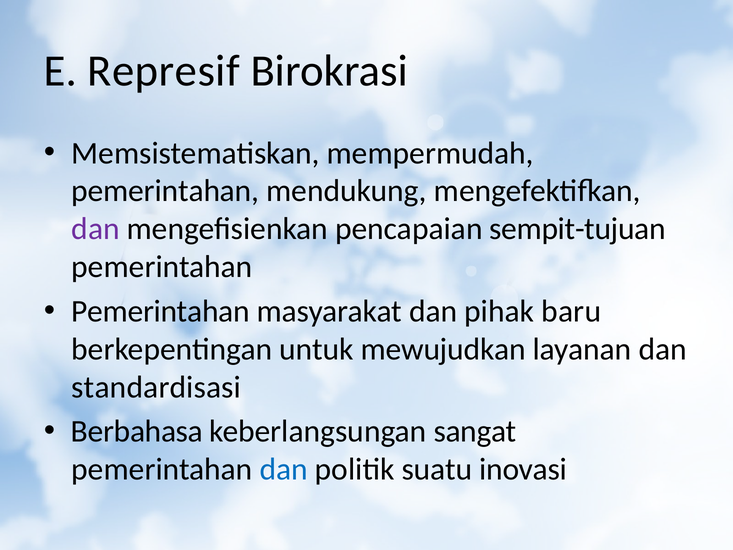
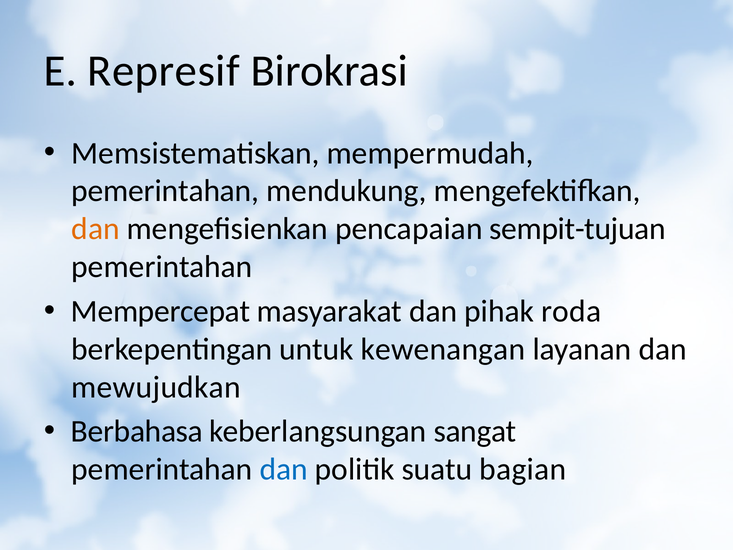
dan at (96, 229) colour: purple -> orange
Pemerintahan at (161, 311): Pemerintahan -> Mempercepat
baru: baru -> roda
mewujudkan: mewujudkan -> kewenangan
standardisasi: standardisasi -> mewujudkan
inovasi: inovasi -> bagian
